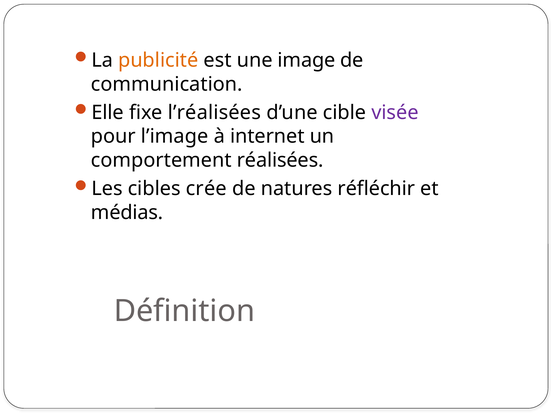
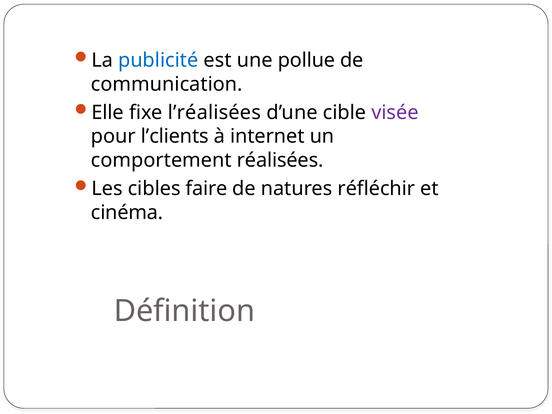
publicité colour: orange -> blue
image: image -> pollue
l’image: l’image -> l’clients
crée: crée -> faire
médias: médias -> cinéma
